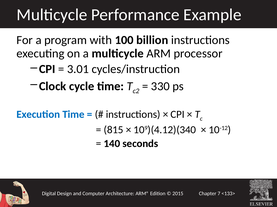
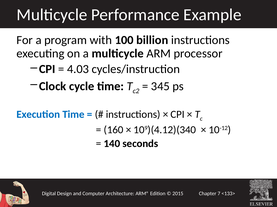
3.01: 3.01 -> 4.03
330: 330 -> 345
815: 815 -> 160
